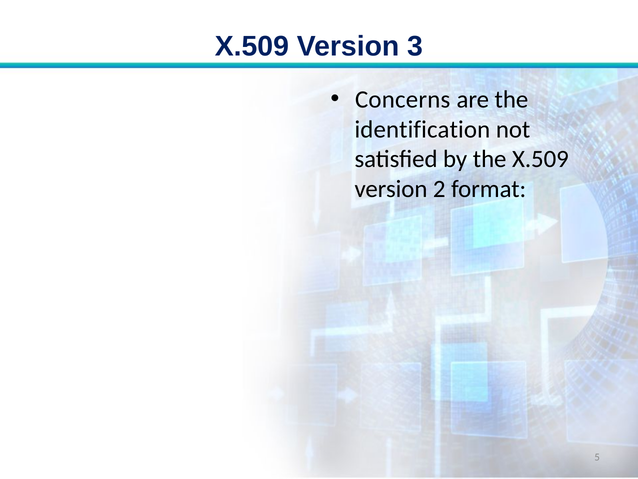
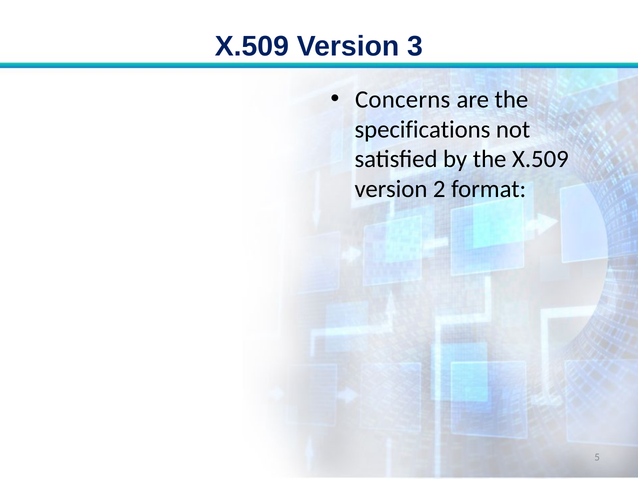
identification: identification -> specifications
